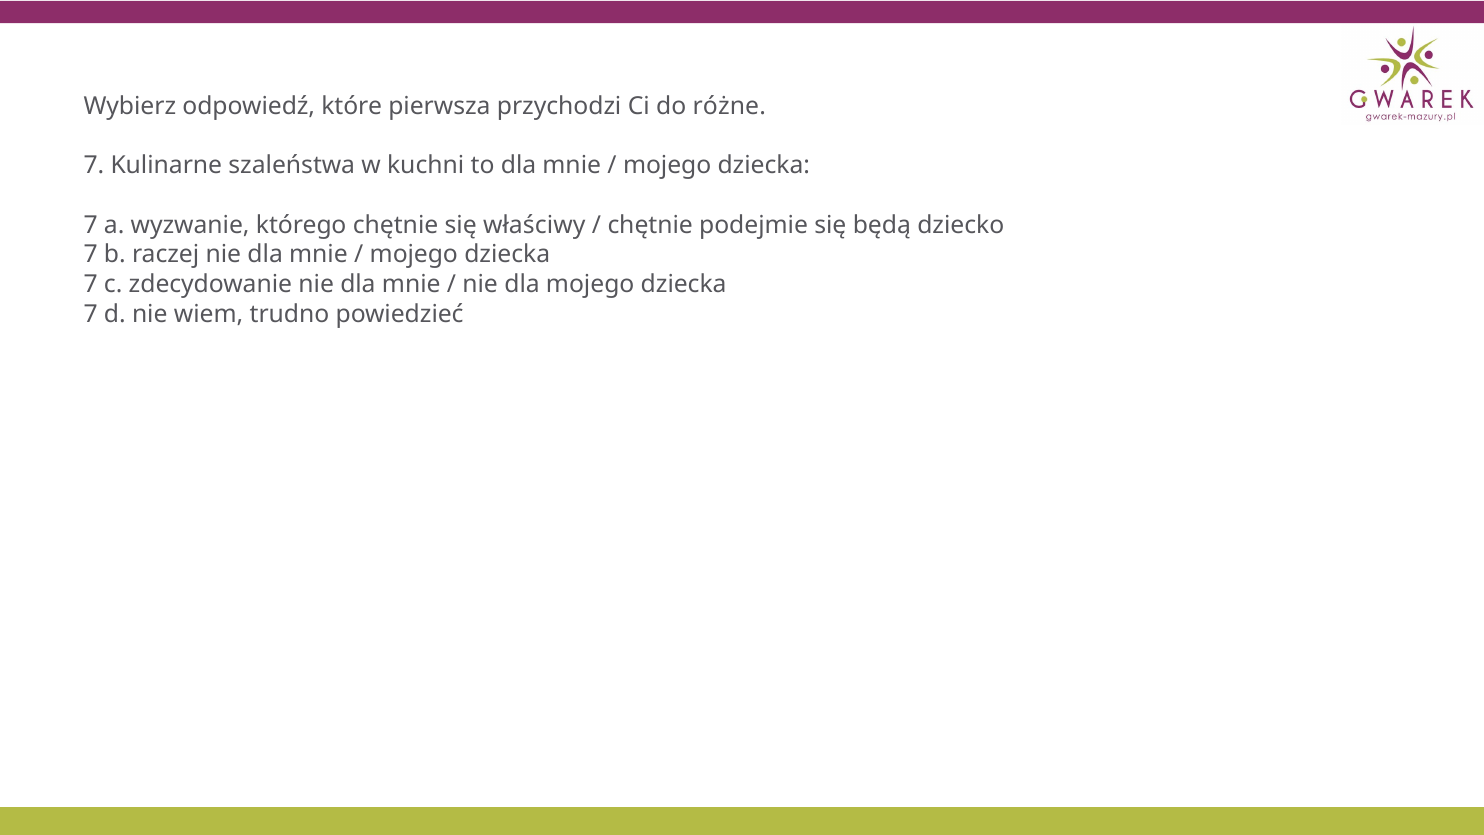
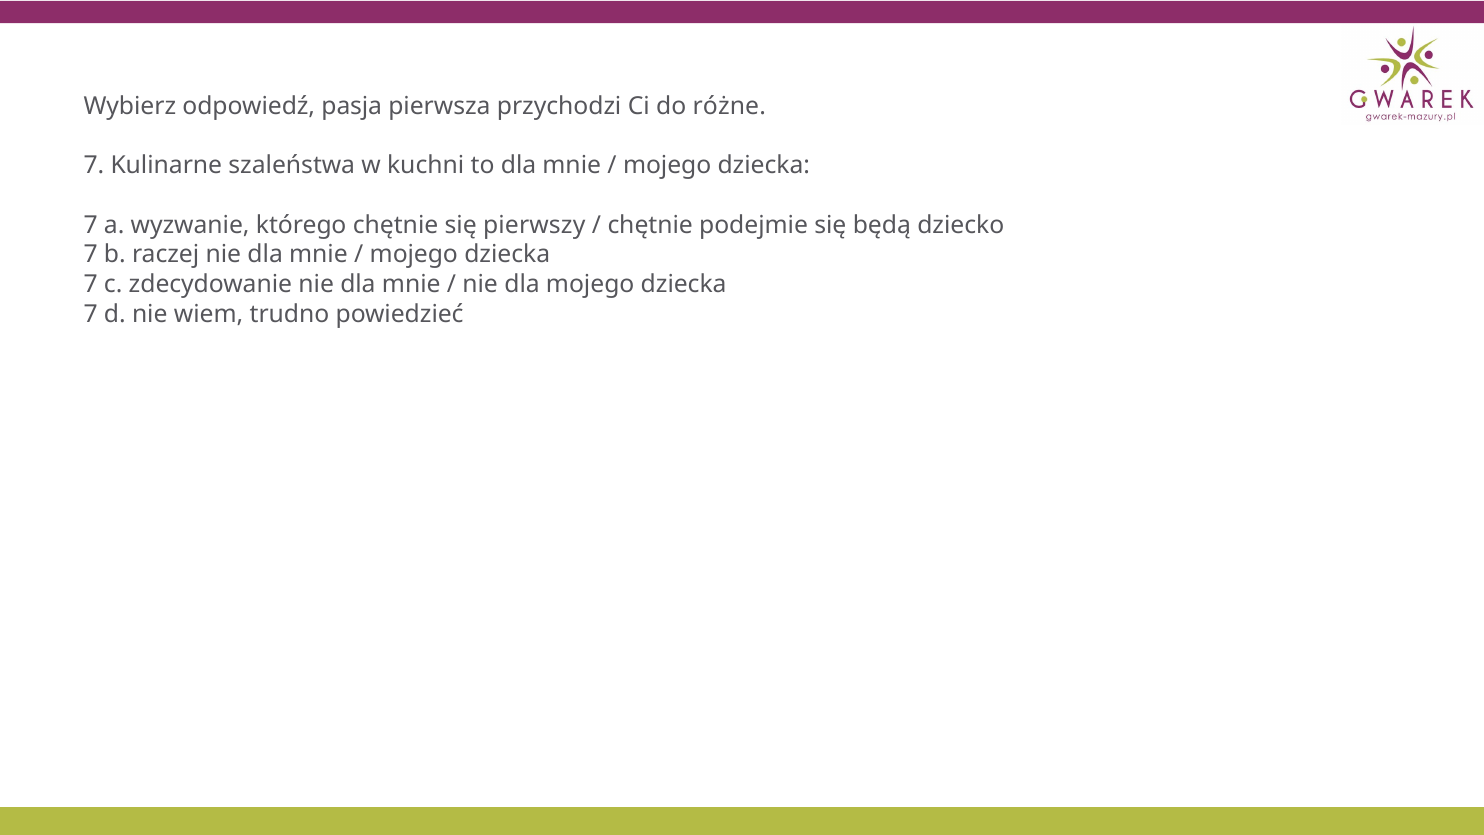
które: które -> pasja
właściwy: właściwy -> pierwszy
